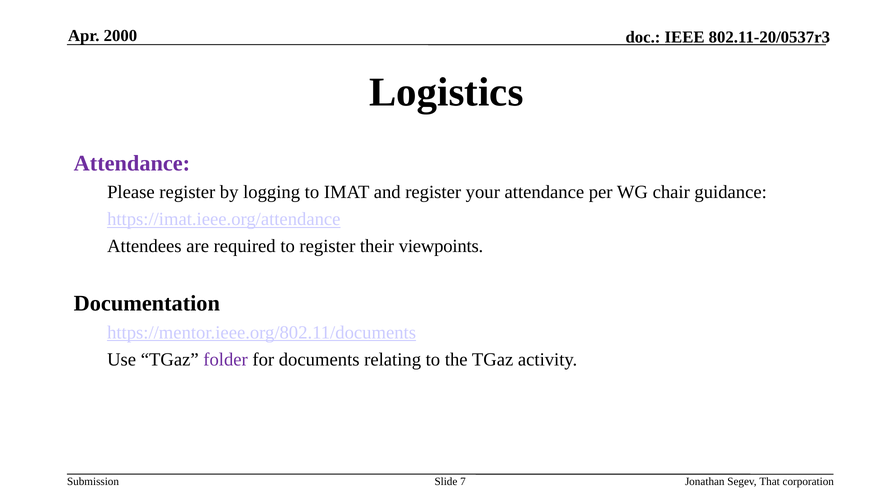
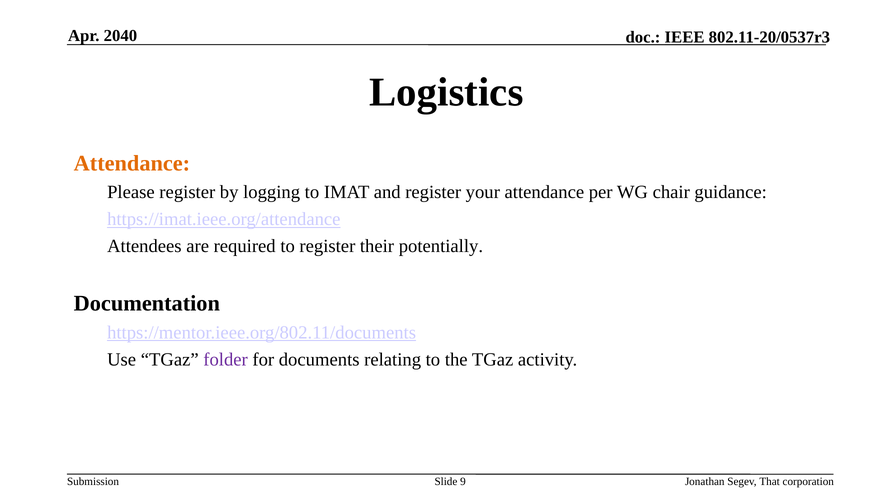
2000: 2000 -> 2040
Attendance at (132, 163) colour: purple -> orange
viewpoints: viewpoints -> potentially
7: 7 -> 9
